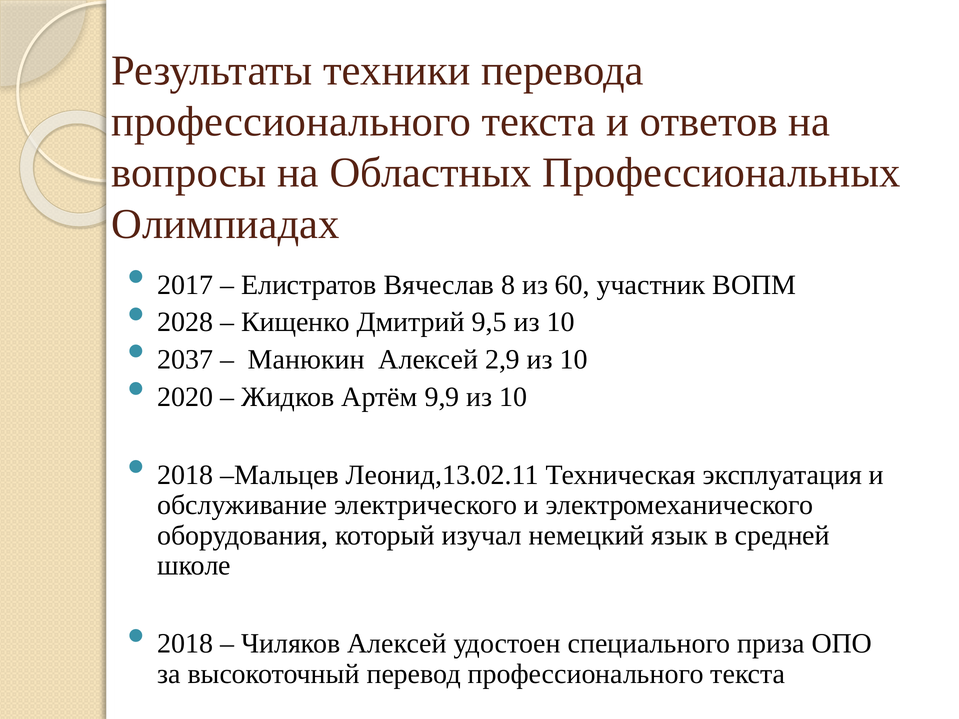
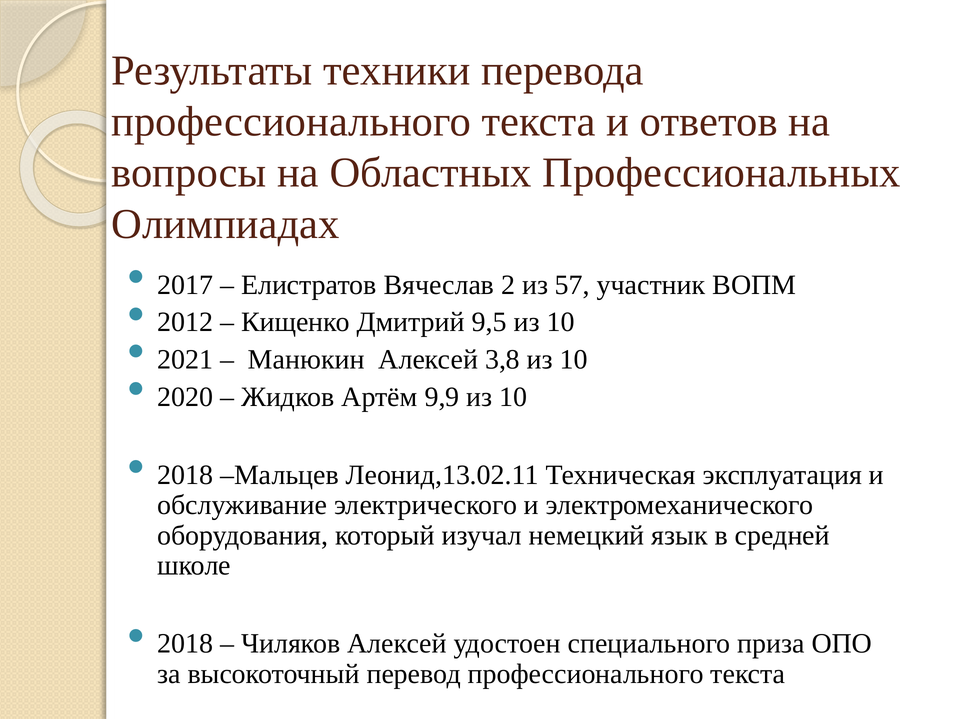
8: 8 -> 2
60: 60 -> 57
2028: 2028 -> 2012
2037: 2037 -> 2021
2,9: 2,9 -> 3,8
